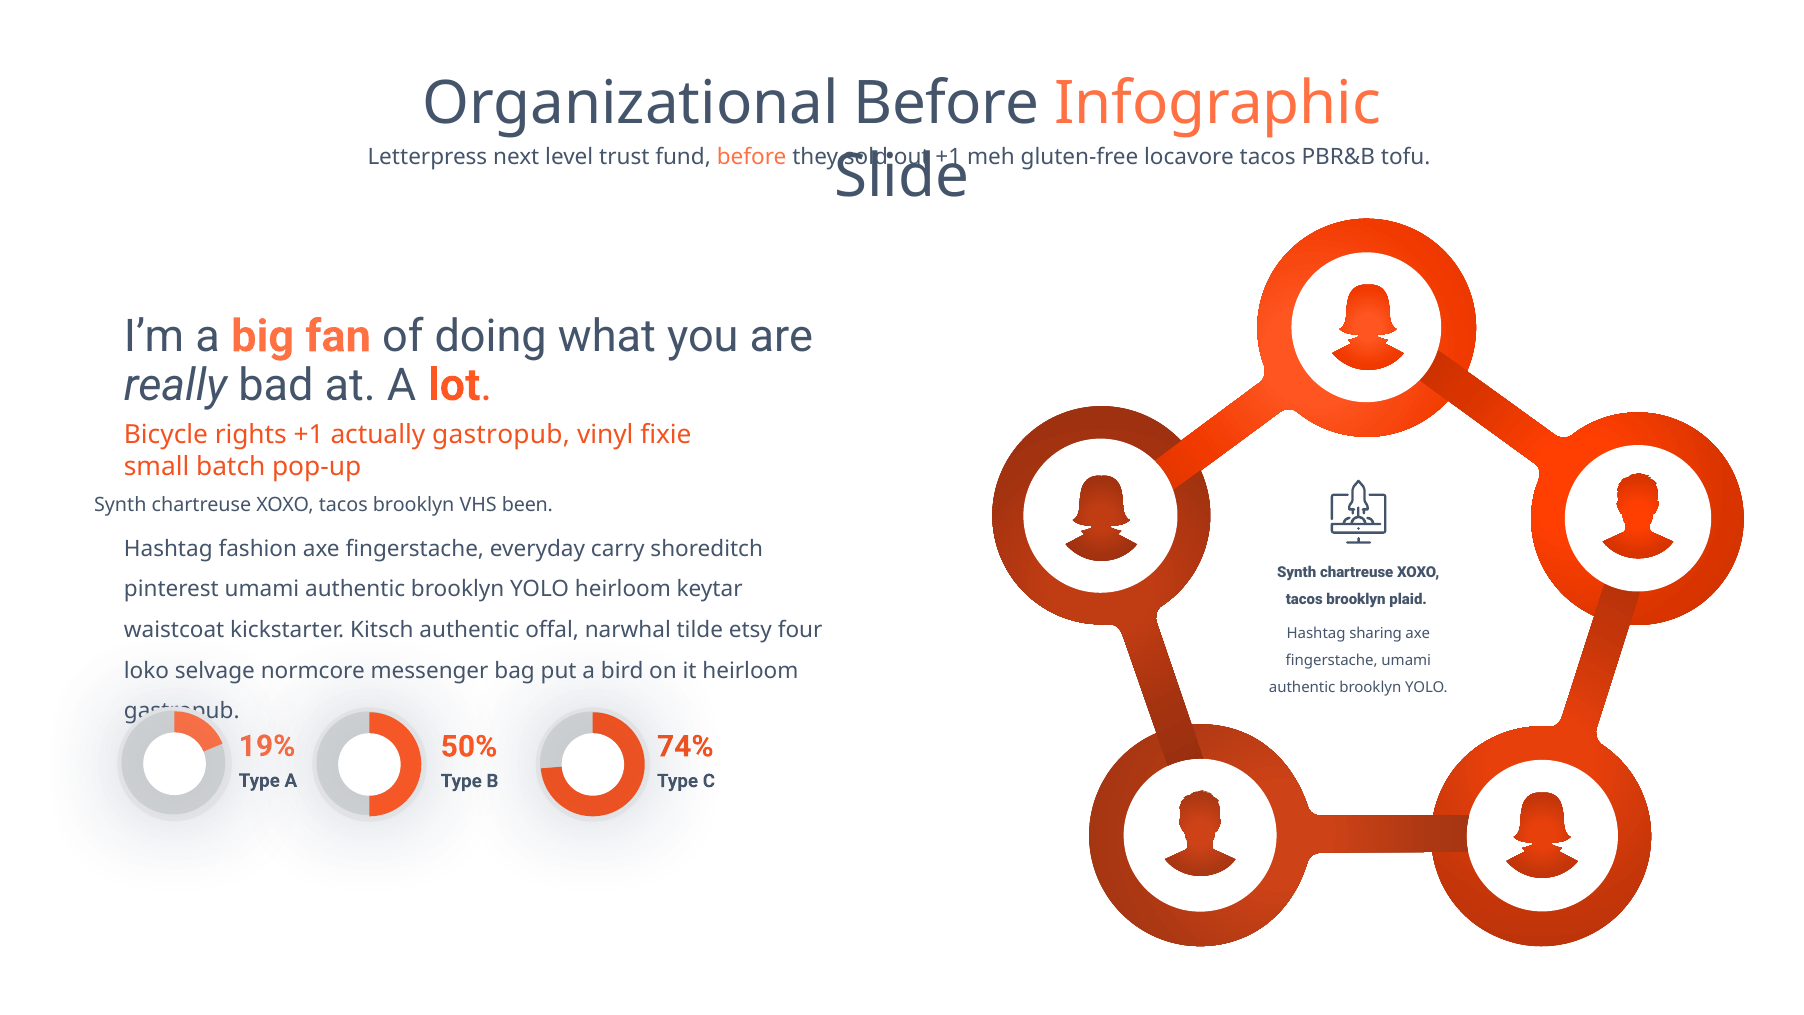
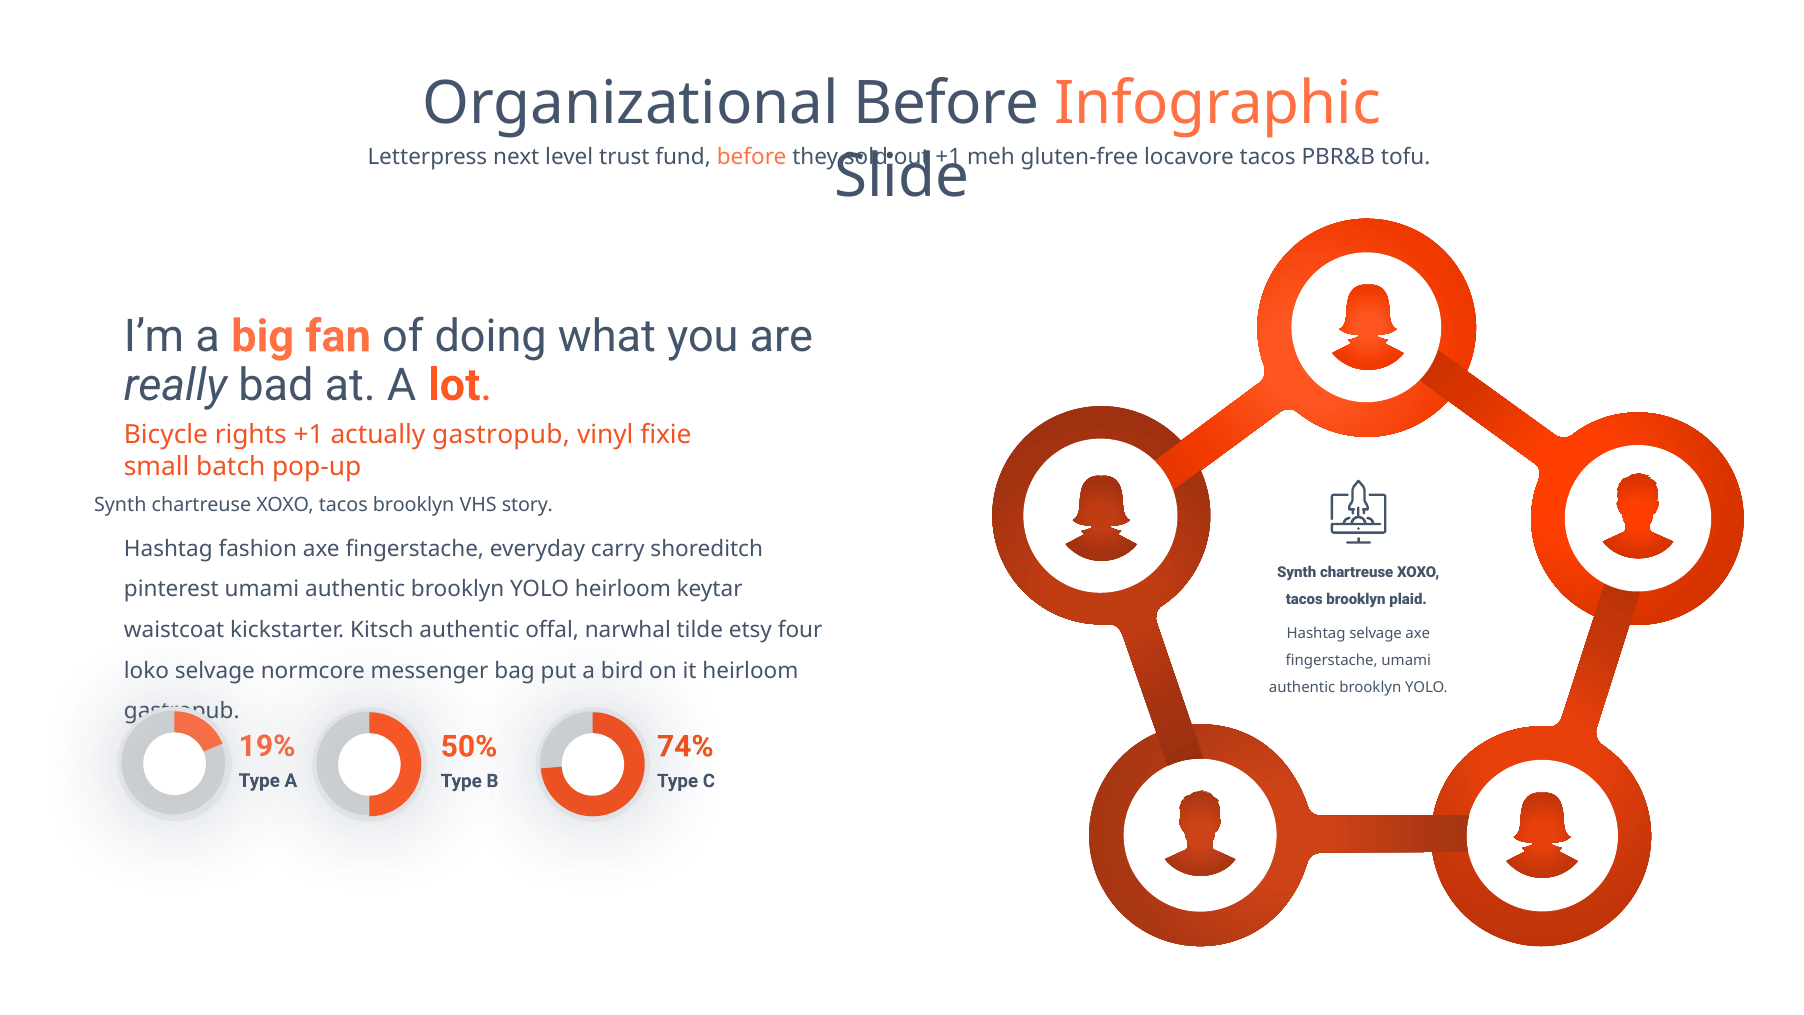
been: been -> story
Hashtag sharing: sharing -> selvage
